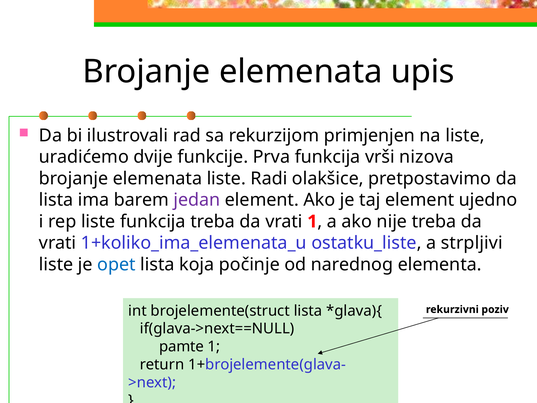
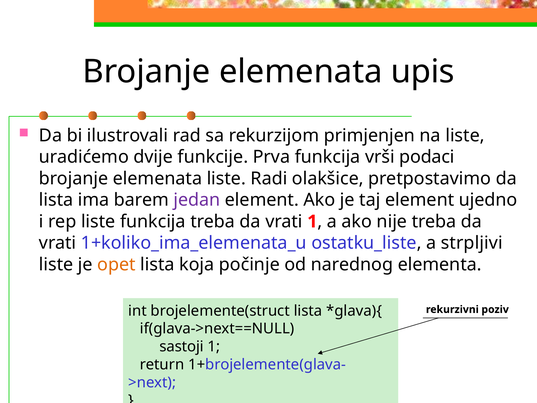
nizova: nizova -> podaci
opet colour: blue -> orange
pamte: pamte -> sastoji
